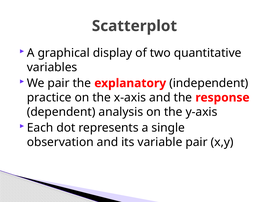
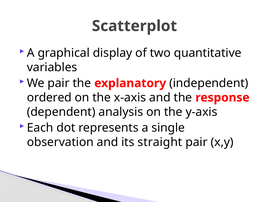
practice: practice -> ordered
variable: variable -> straight
